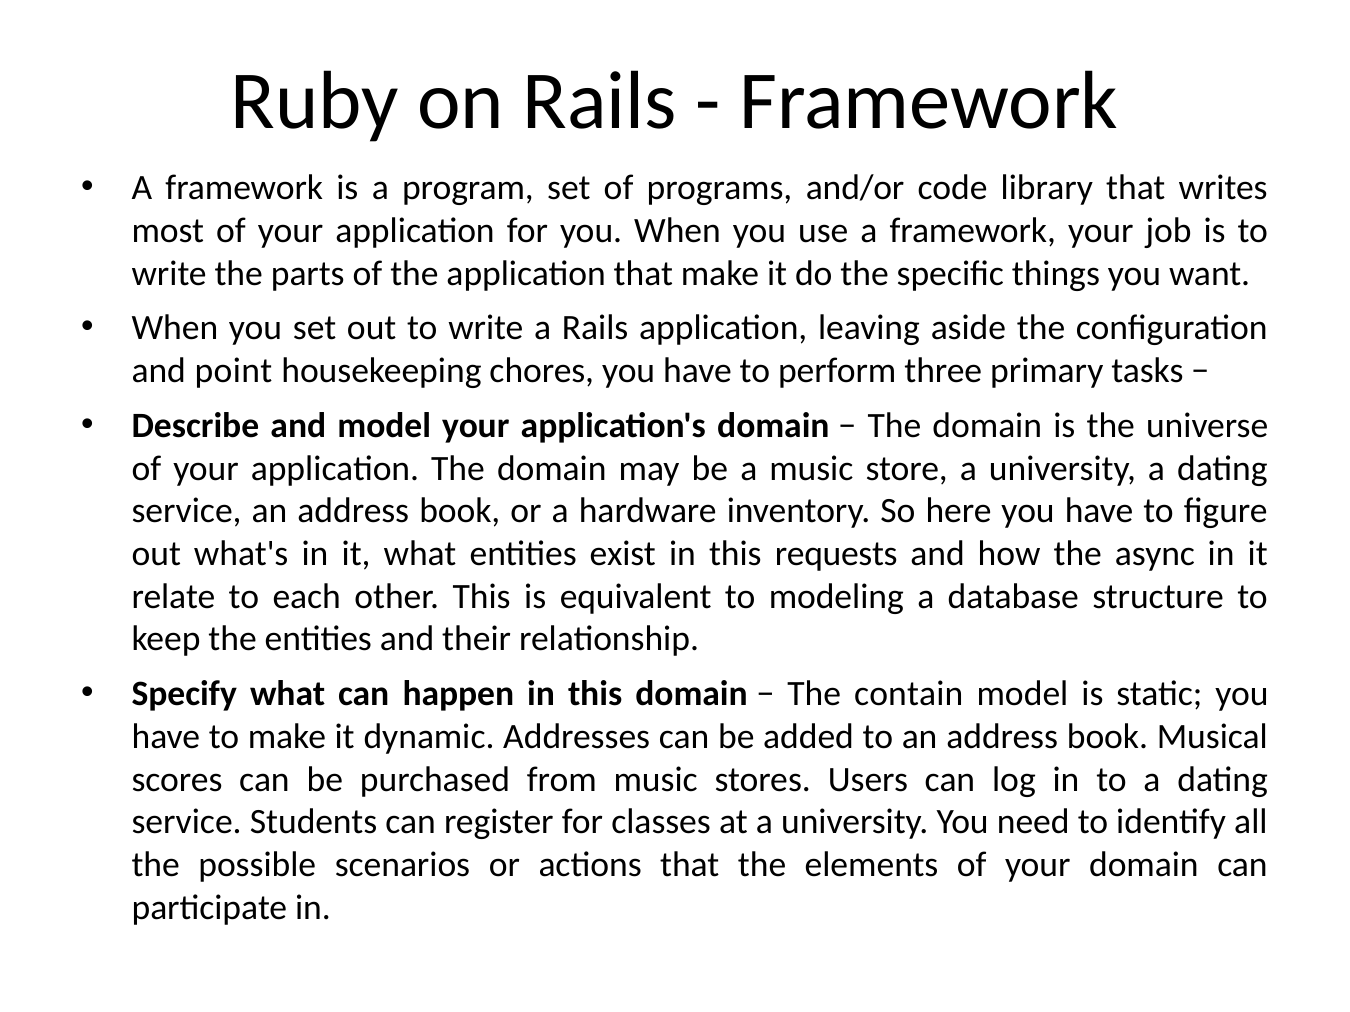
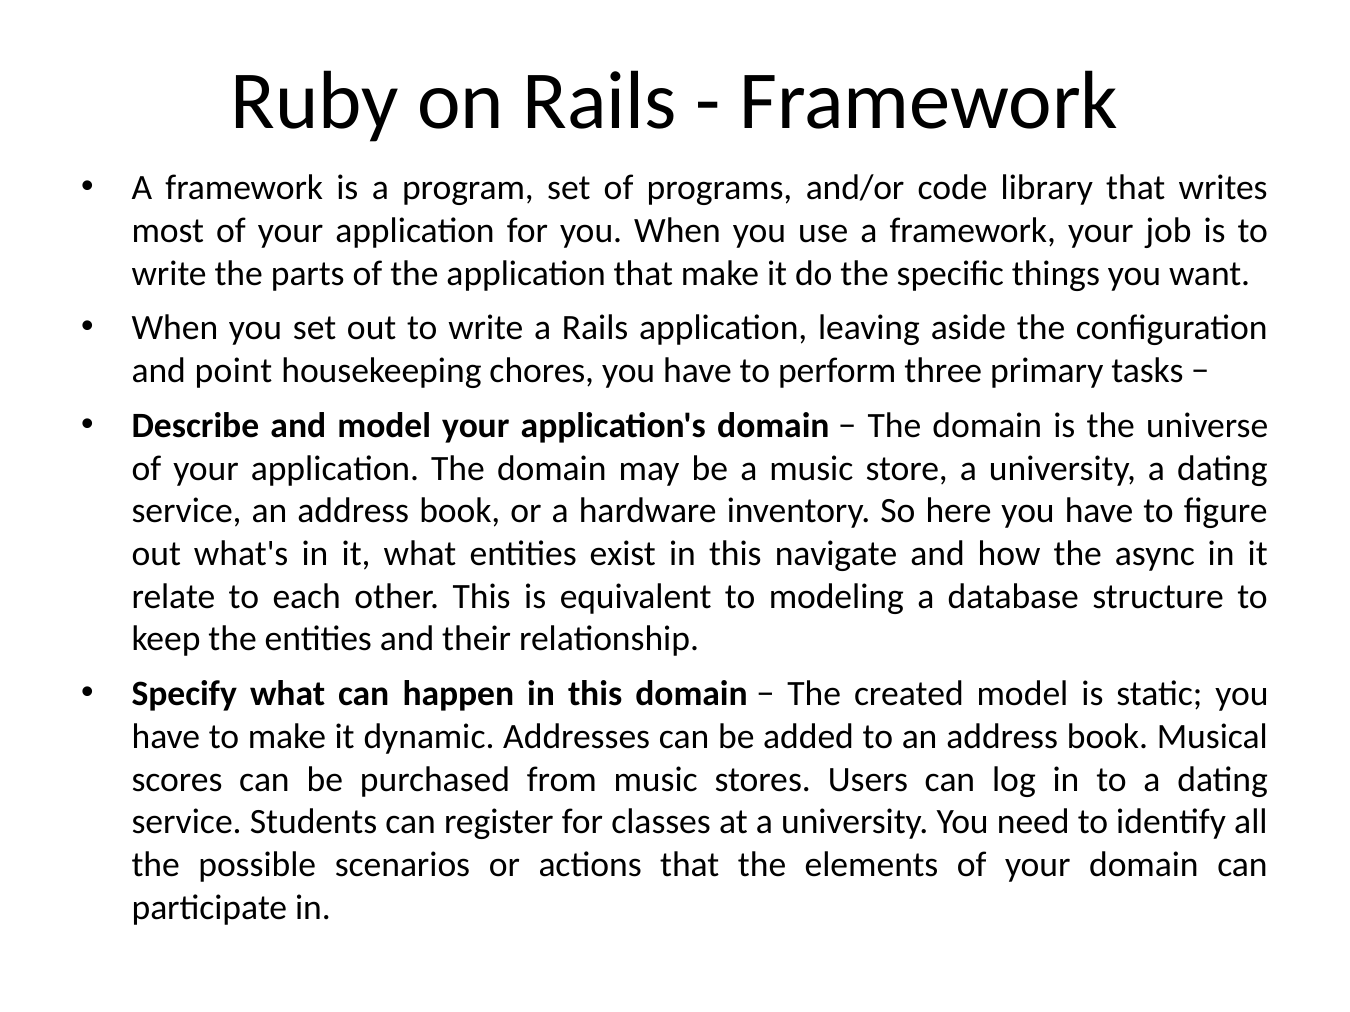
requests: requests -> navigate
contain: contain -> created
